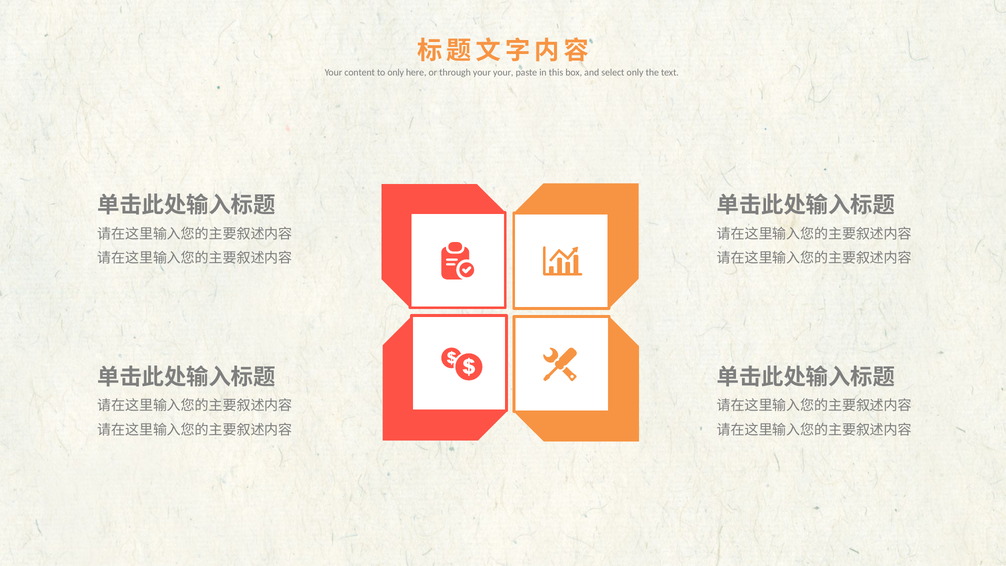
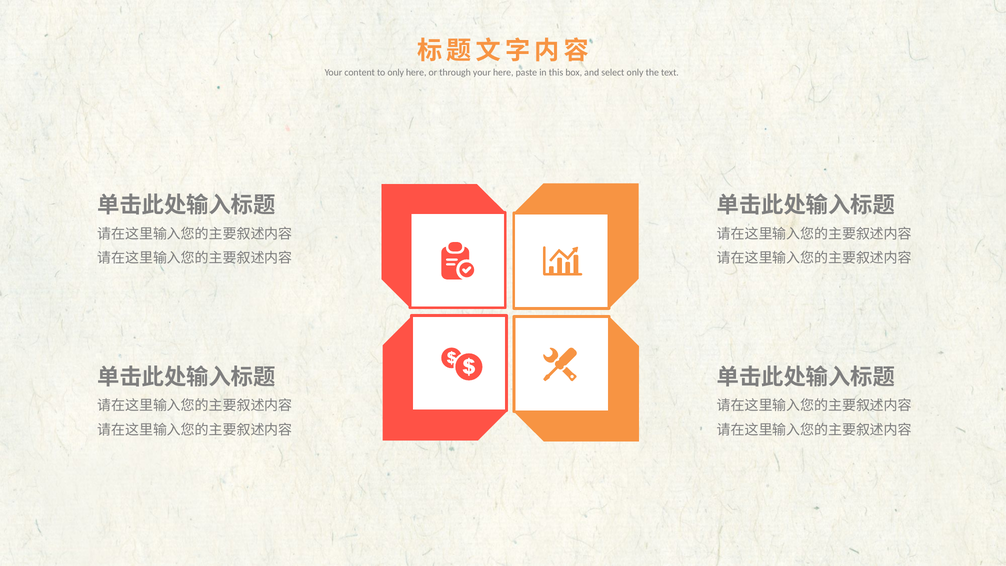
your your: your -> here
